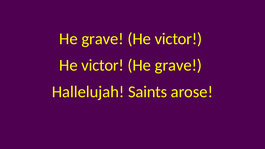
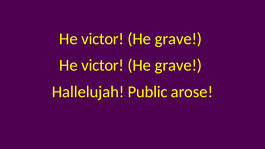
grave at (103, 39): grave -> victor
victor at (178, 39): victor -> grave
Saints: Saints -> Public
